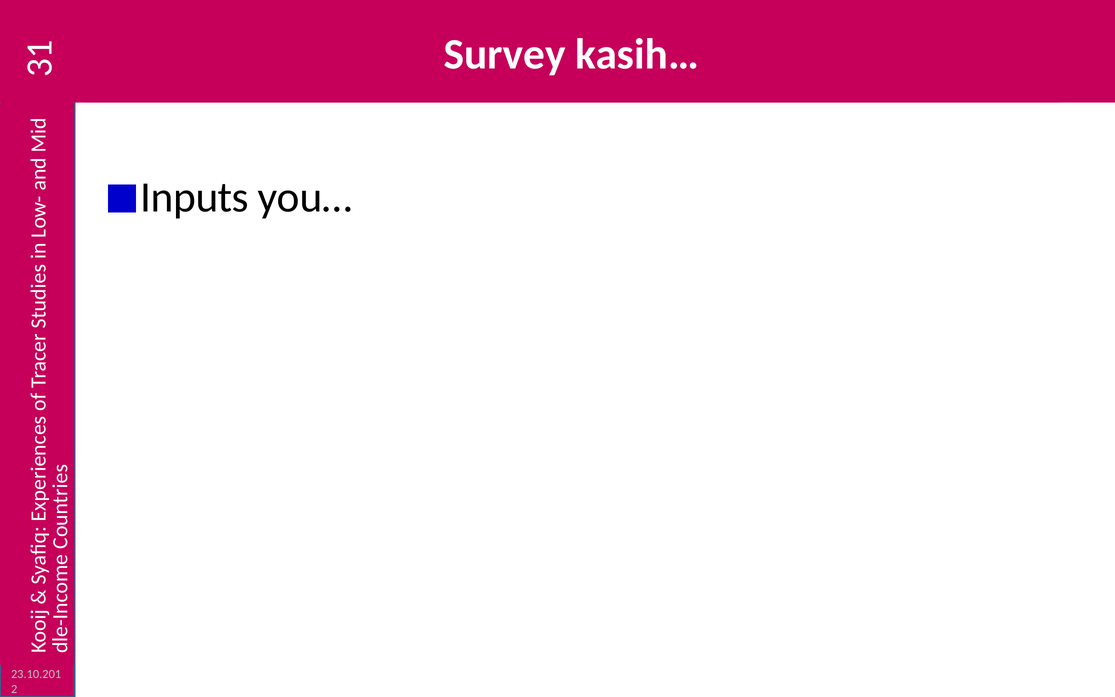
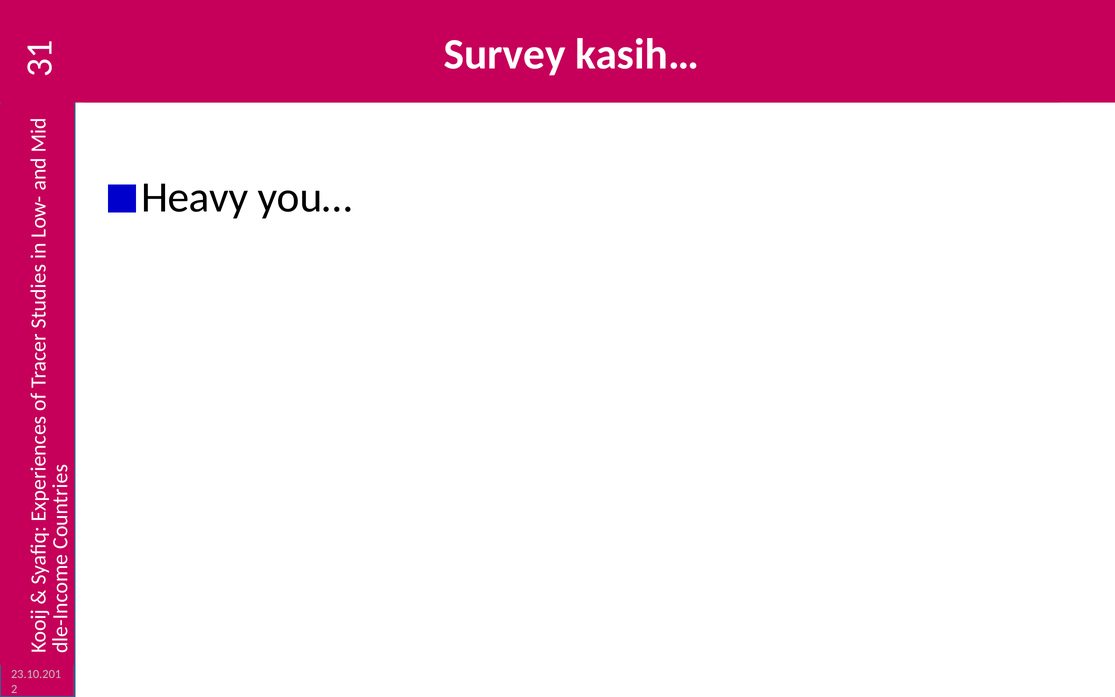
Inputs: Inputs -> Heavy
